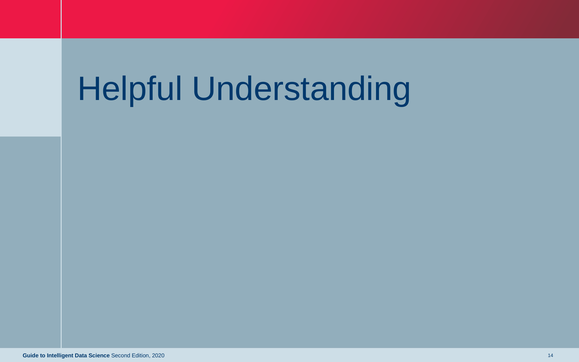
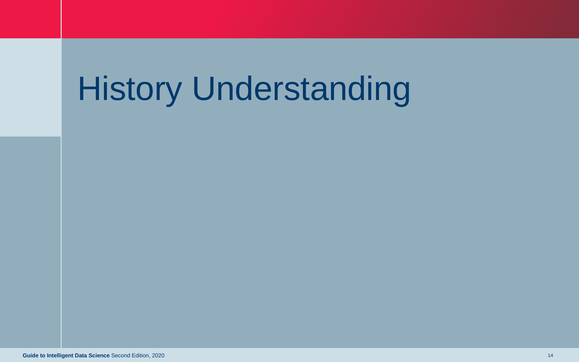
Helpful: Helpful -> History
